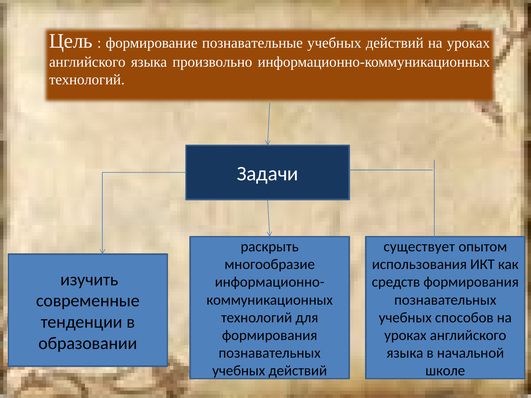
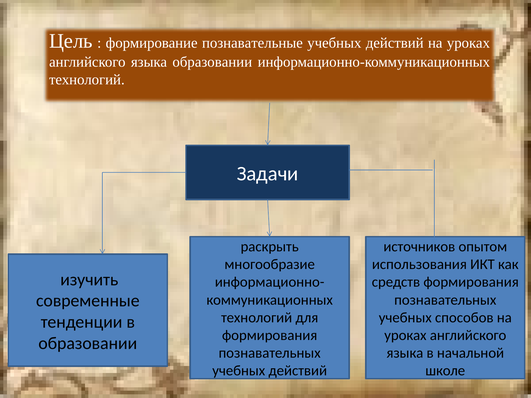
языка произвольно: произвольно -> образовании
существует: существует -> источников
